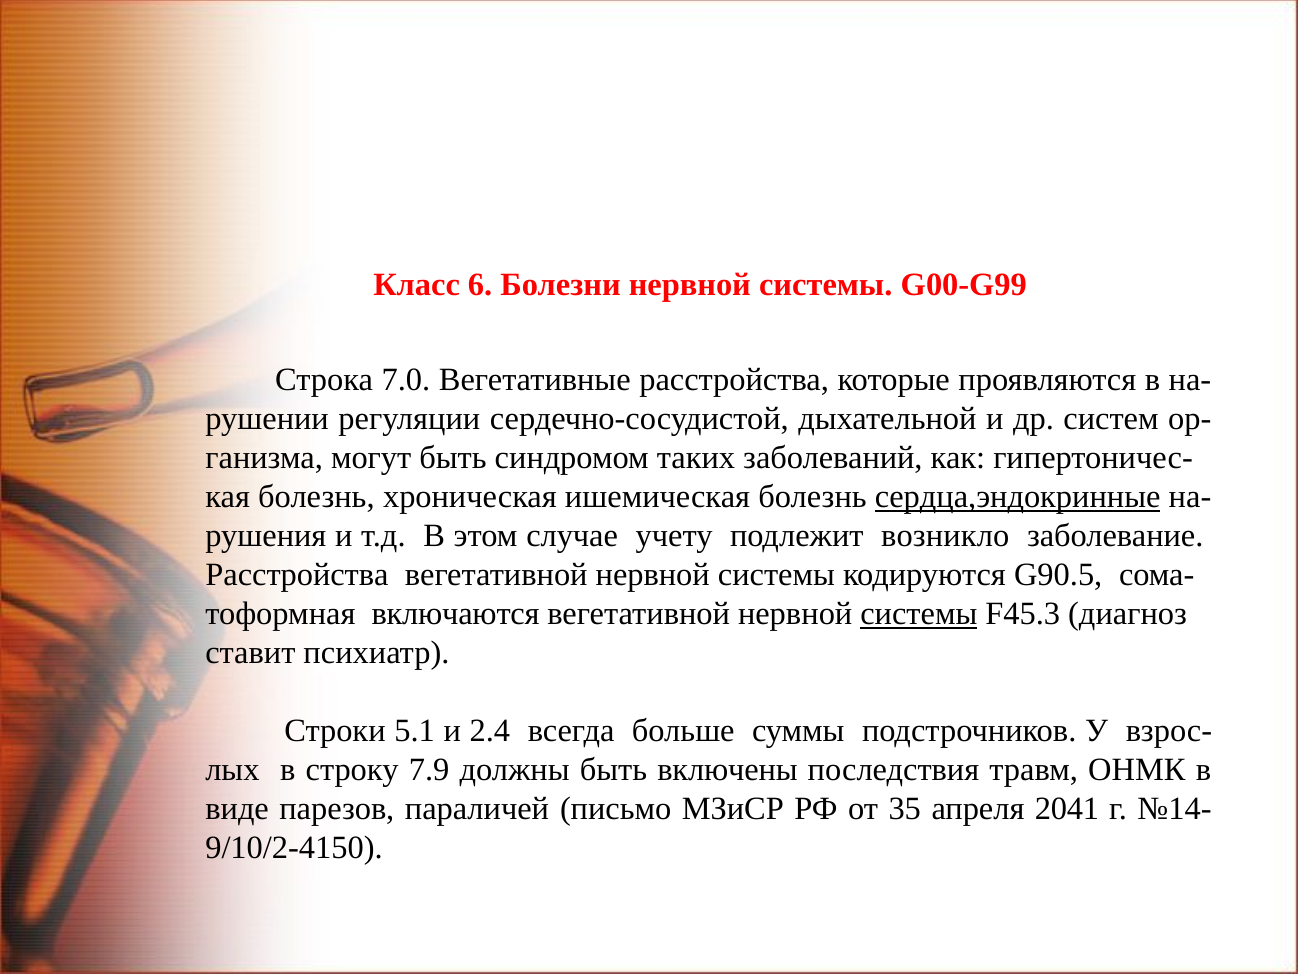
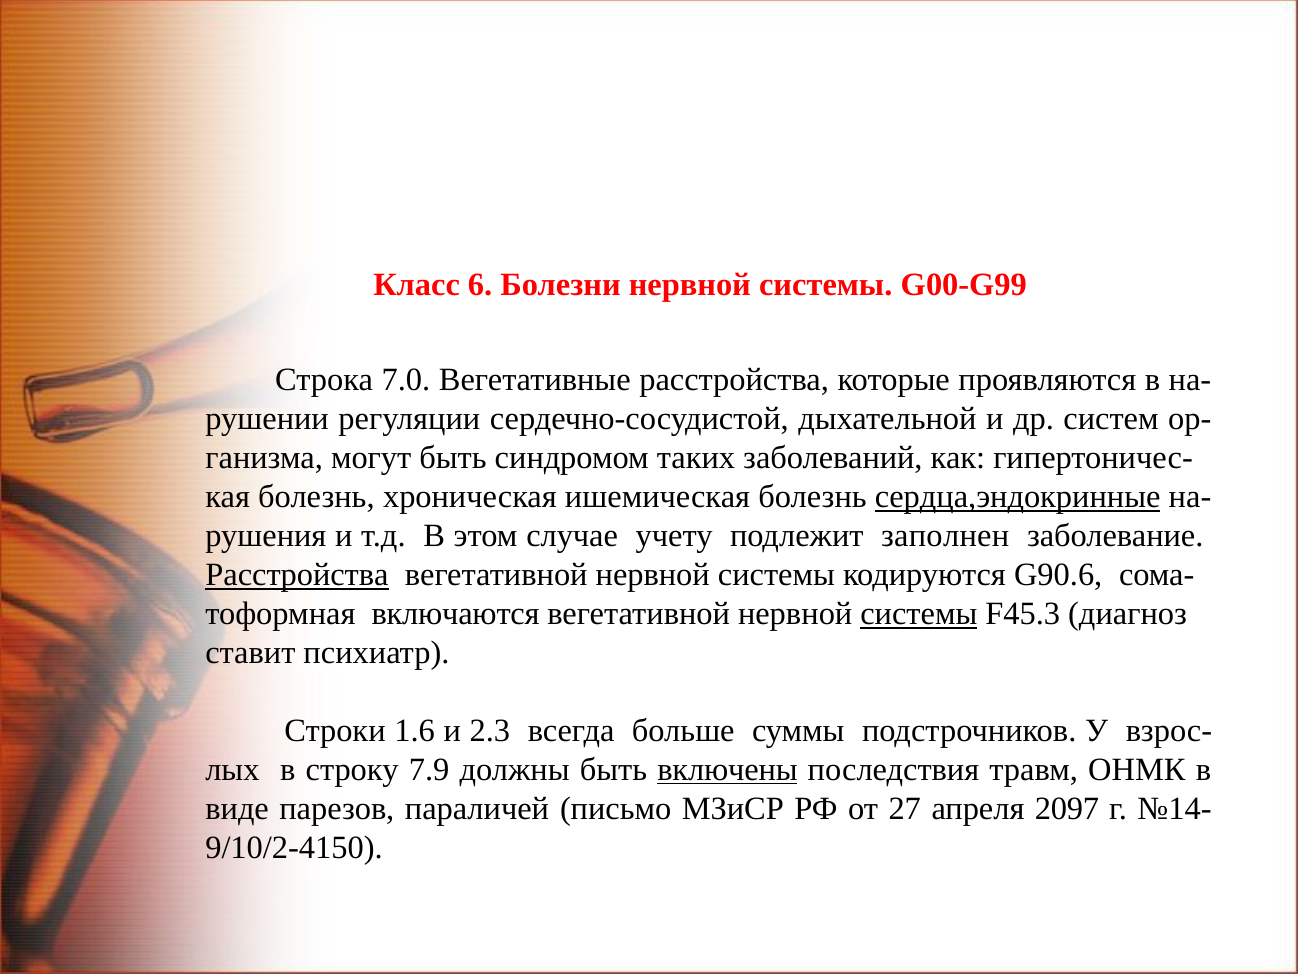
возникло: возникло -> заполнен
Расстройства at (297, 574) underline: none -> present
G90.5: G90.5 -> G90.6
5.1: 5.1 -> 1.6
2.4: 2.4 -> 2.3
включены underline: none -> present
35: 35 -> 27
2041: 2041 -> 2097
